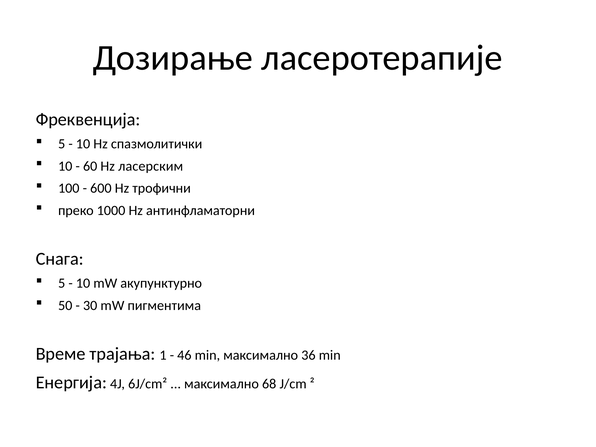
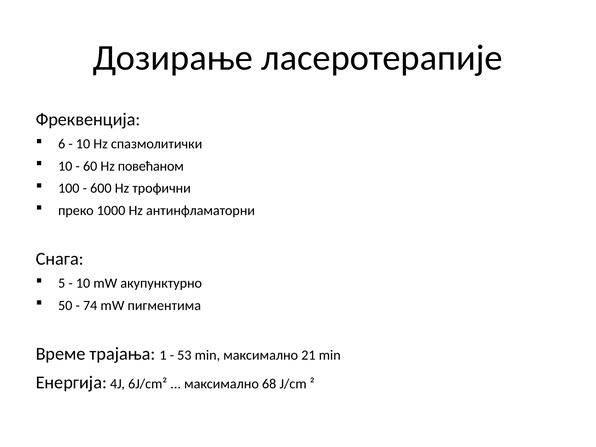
5 at (62, 144): 5 -> 6
ласерским: ласерским -> повећаном
30: 30 -> 74
46: 46 -> 53
36: 36 -> 21
